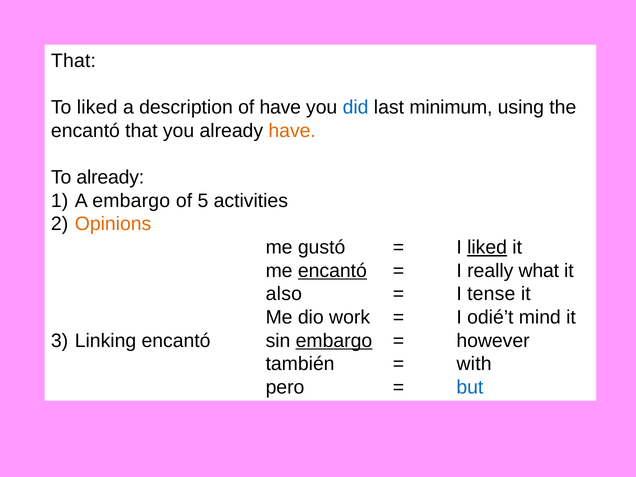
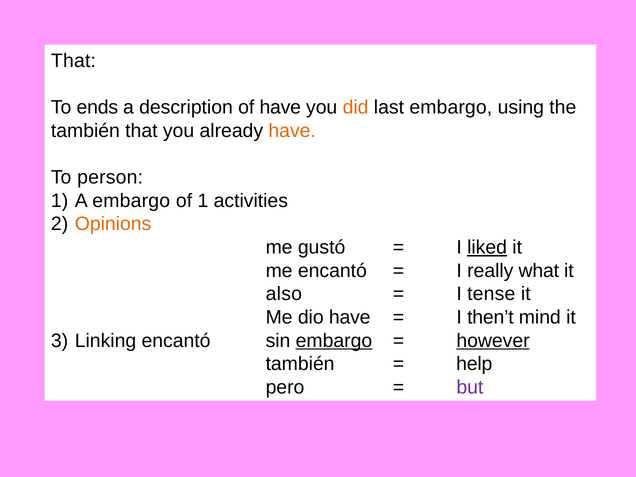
To liked: liked -> ends
did colour: blue -> orange
last minimum: minimum -> embargo
encantó at (85, 131): encantó -> también
To already: already -> person
of 5: 5 -> 1
encantó at (332, 271) underline: present -> none
dio work: work -> have
odié’t: odié’t -> then’t
however underline: none -> present
with: with -> help
but colour: blue -> purple
